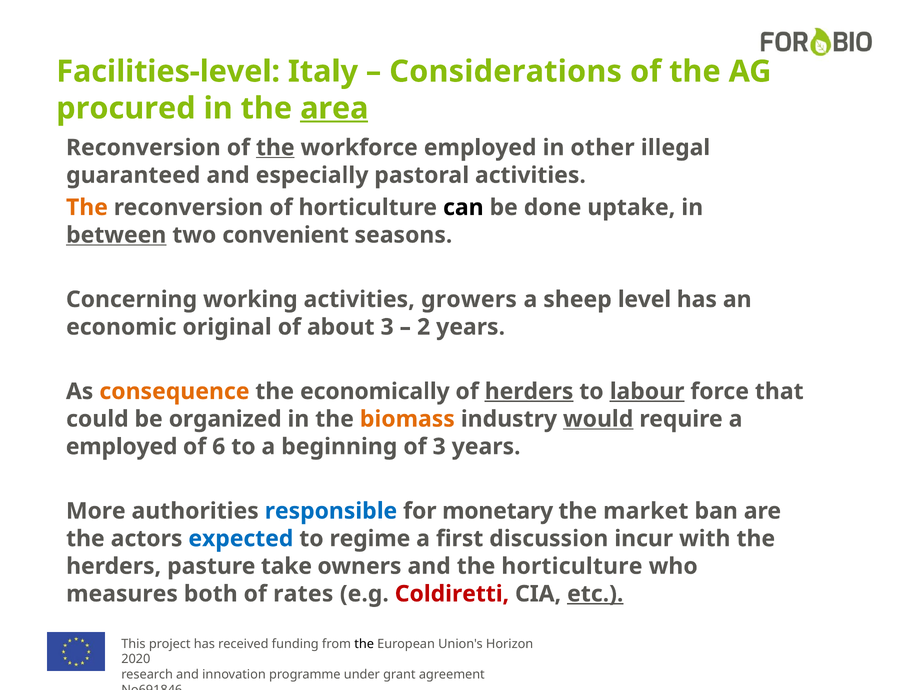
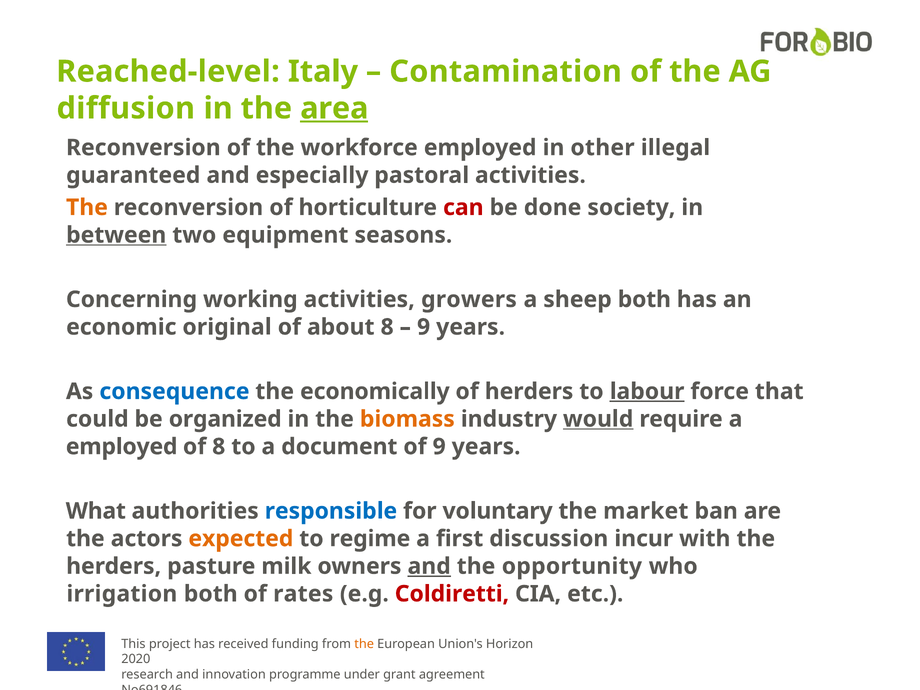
Facilities-level: Facilities-level -> Reached-level
Considerations: Considerations -> Contamination
procured: procured -> diffusion
the at (275, 148) underline: present -> none
can colour: black -> red
uptake: uptake -> society
convenient: convenient -> equipment
sheep level: level -> both
about 3: 3 -> 8
2 at (424, 327): 2 -> 9
consequence colour: orange -> blue
herders at (529, 391) underline: present -> none
of 6: 6 -> 8
beginning: beginning -> document
of 3: 3 -> 9
More: More -> What
monetary: monetary -> voluntary
expected colour: blue -> orange
take: take -> milk
and at (429, 566) underline: none -> present
the horticulture: horticulture -> opportunity
measures: measures -> irrigation
etc underline: present -> none
the at (364, 644) colour: black -> orange
